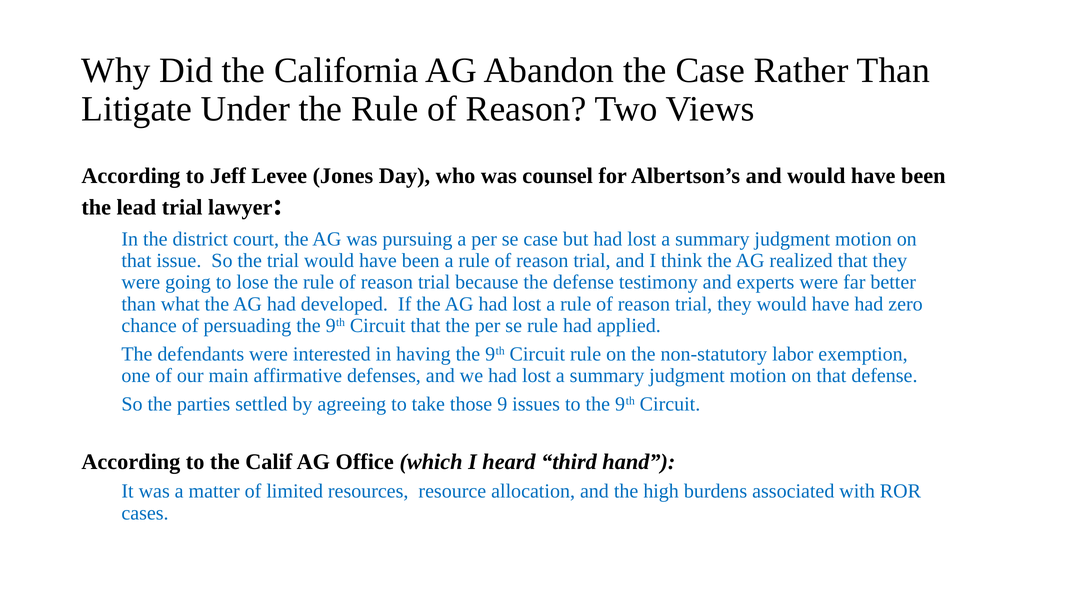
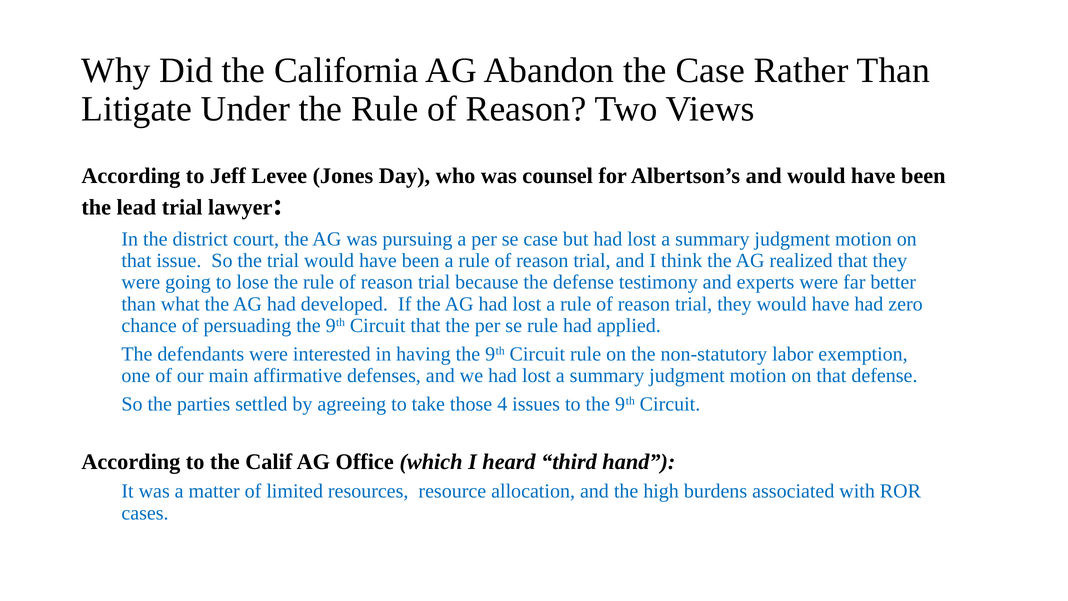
9: 9 -> 4
